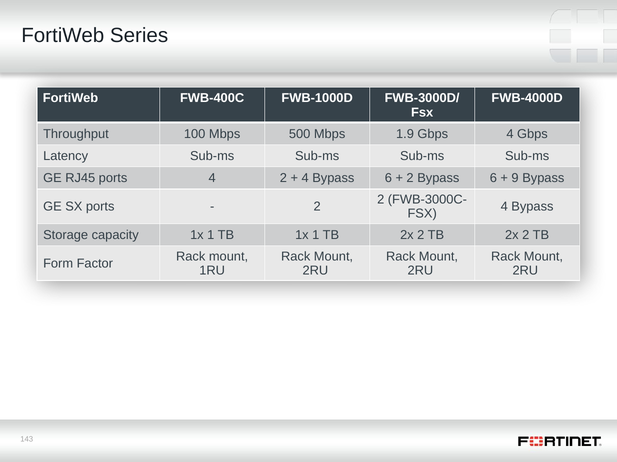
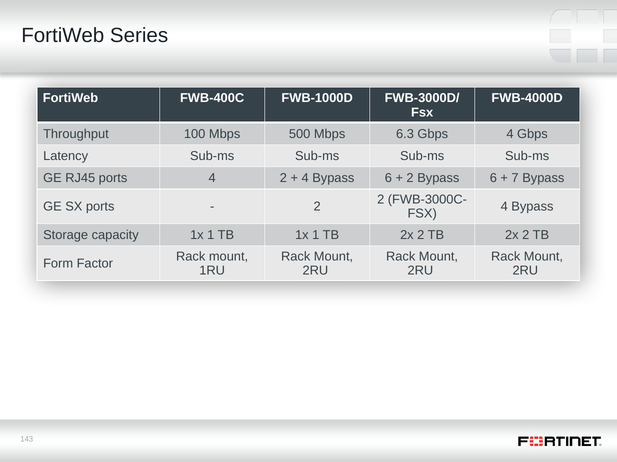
1.9: 1.9 -> 6.3
9: 9 -> 7
